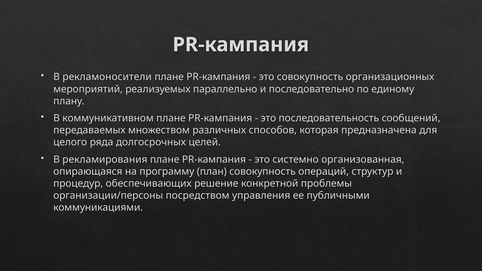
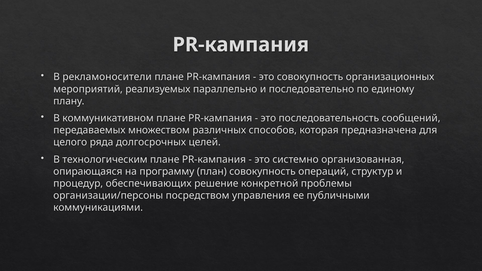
рекламирования: рекламирования -> технологическим
